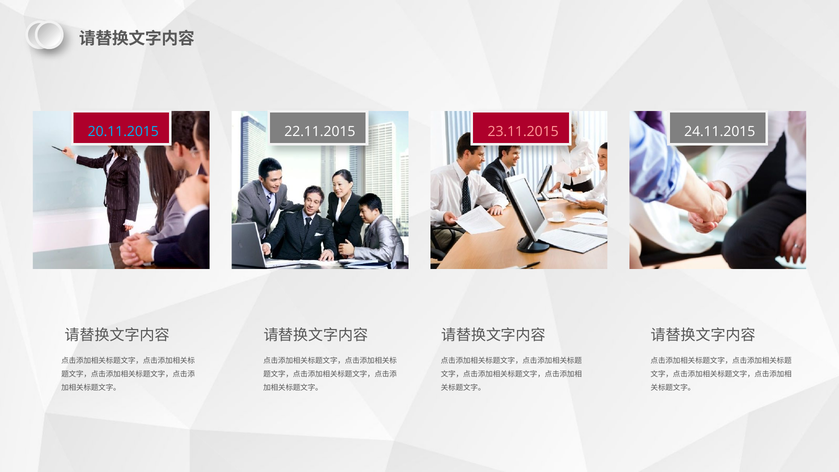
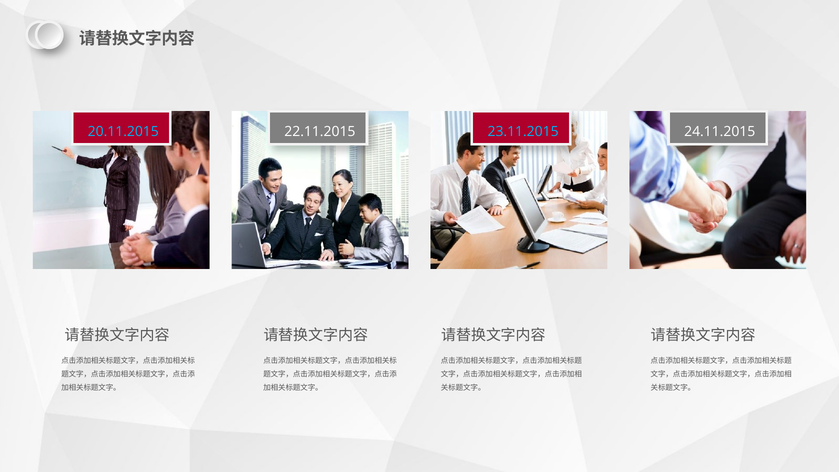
23.11.2015 colour: pink -> light blue
